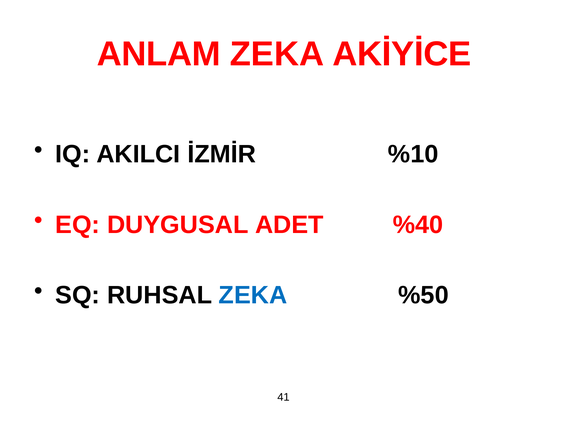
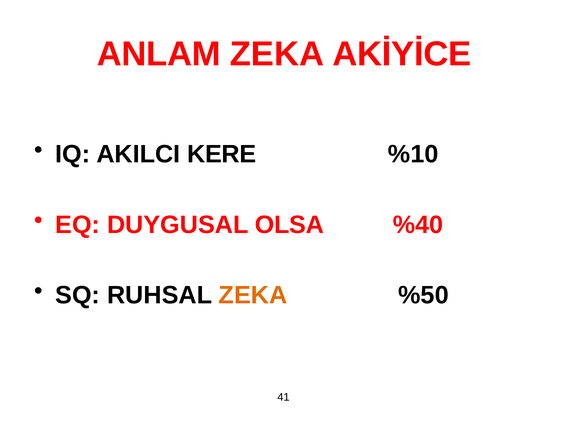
İZMİR: İZMİR -> KERE
ADET: ADET -> OLSA
ZEKA at (253, 295) colour: blue -> orange
